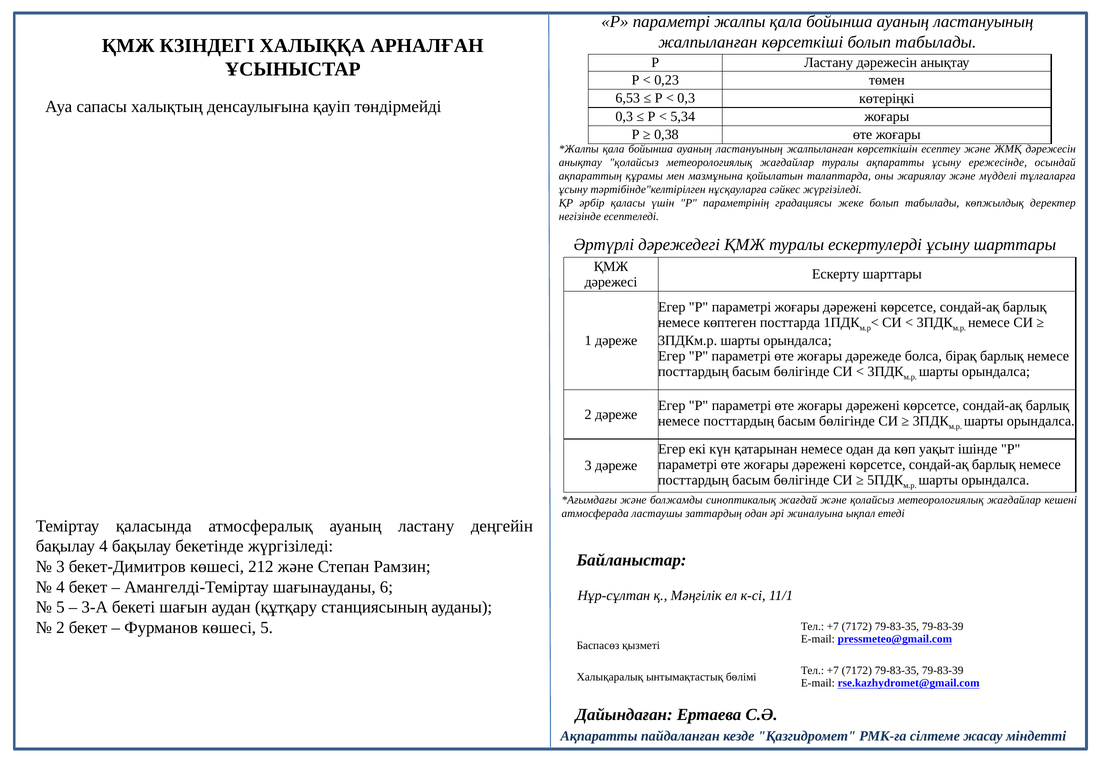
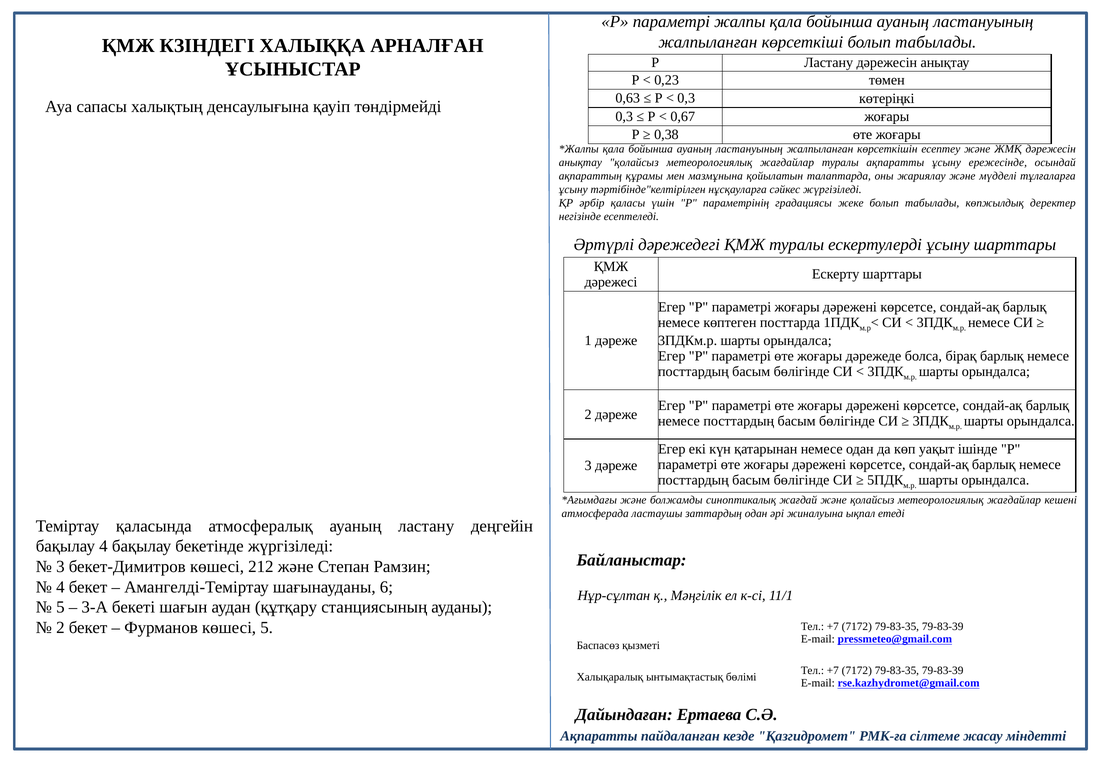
6,53: 6,53 -> 0,63
5,34: 5,34 -> 0,67
